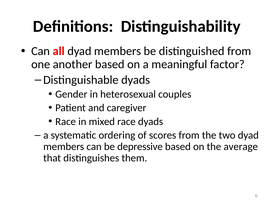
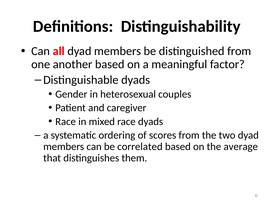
depressive: depressive -> correlated
